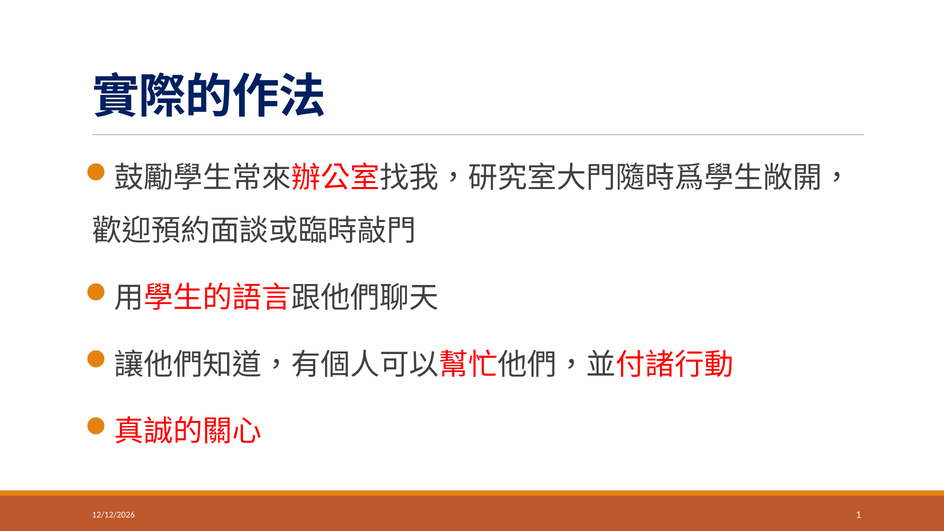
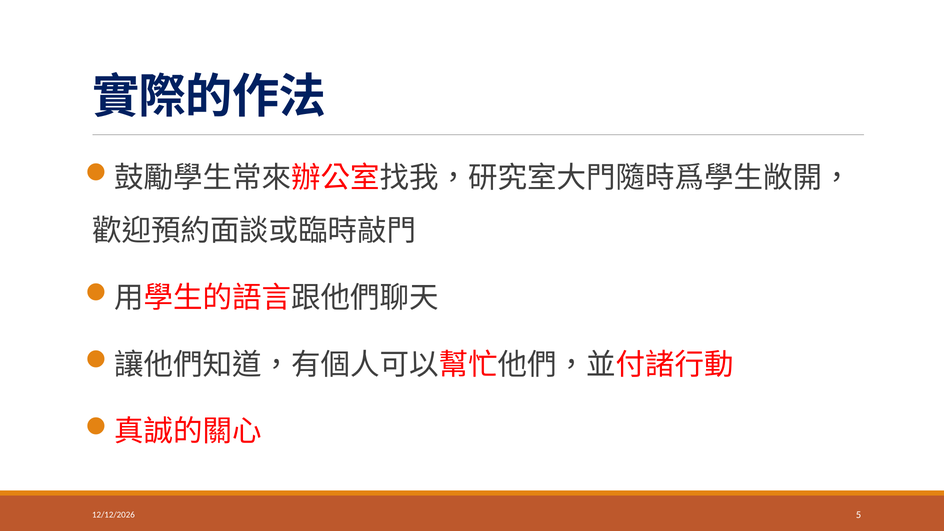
1: 1 -> 5
